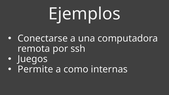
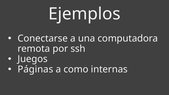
Permite: Permite -> Páginas
